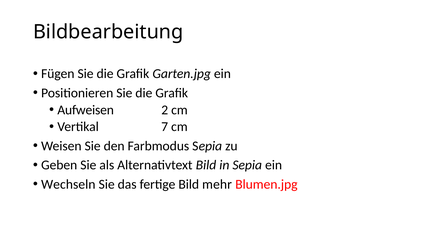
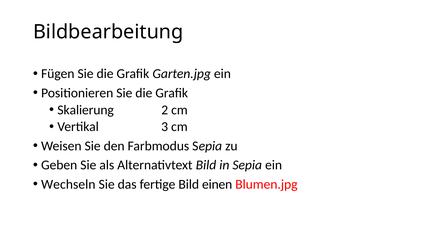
Aufweisen: Aufweisen -> Skalierung
7: 7 -> 3
mehr: mehr -> einen
